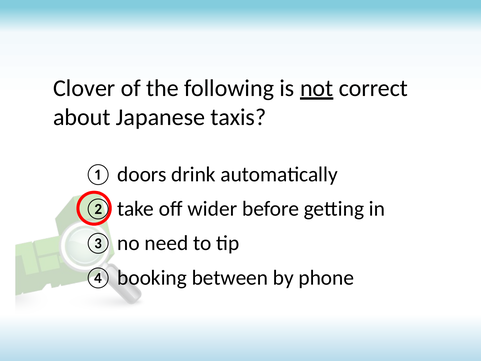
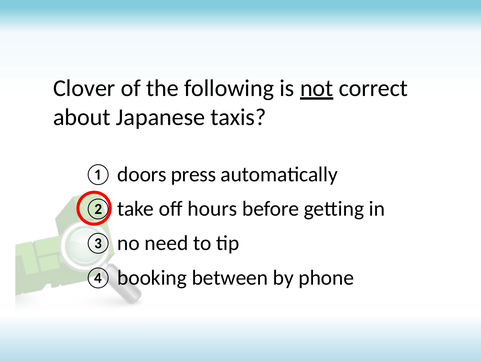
drink: drink -> press
wider: wider -> hours
